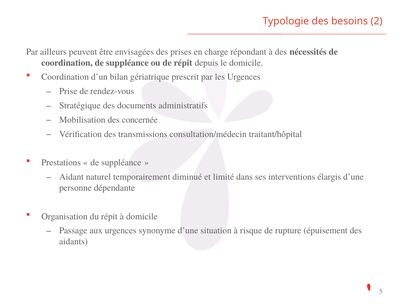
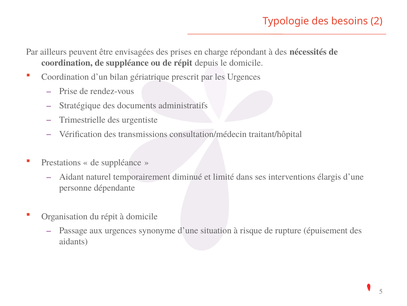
Mobilisation: Mobilisation -> Trimestrielle
concernée: concernée -> urgentiste
